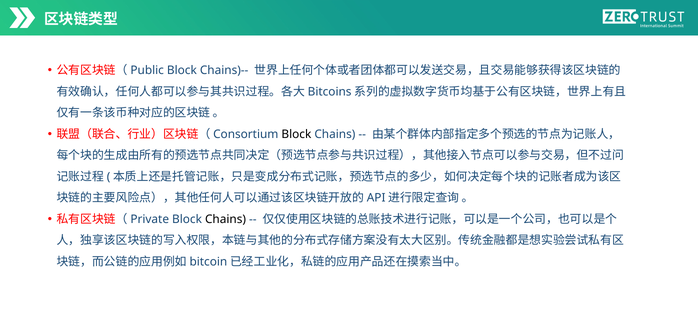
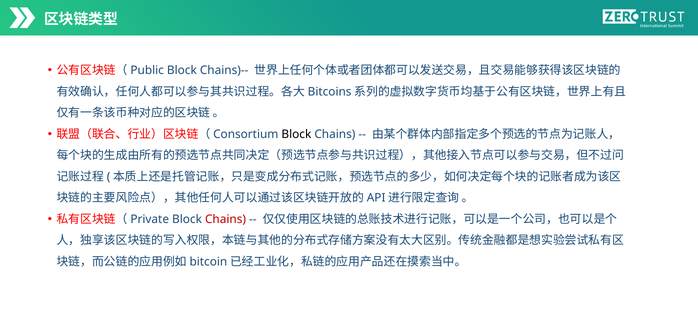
Chains at (226, 219) colour: black -> red
